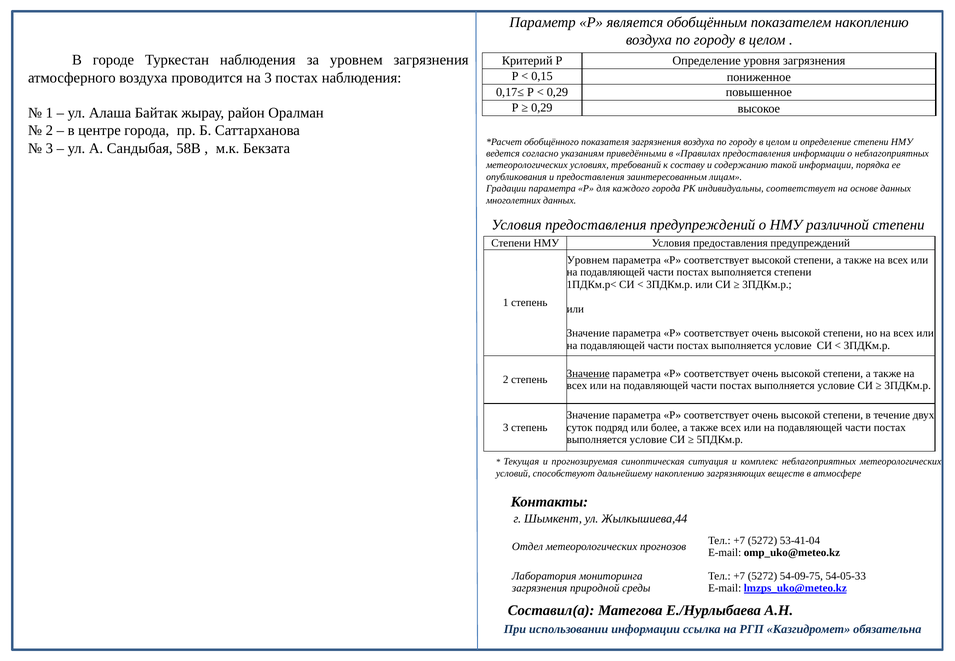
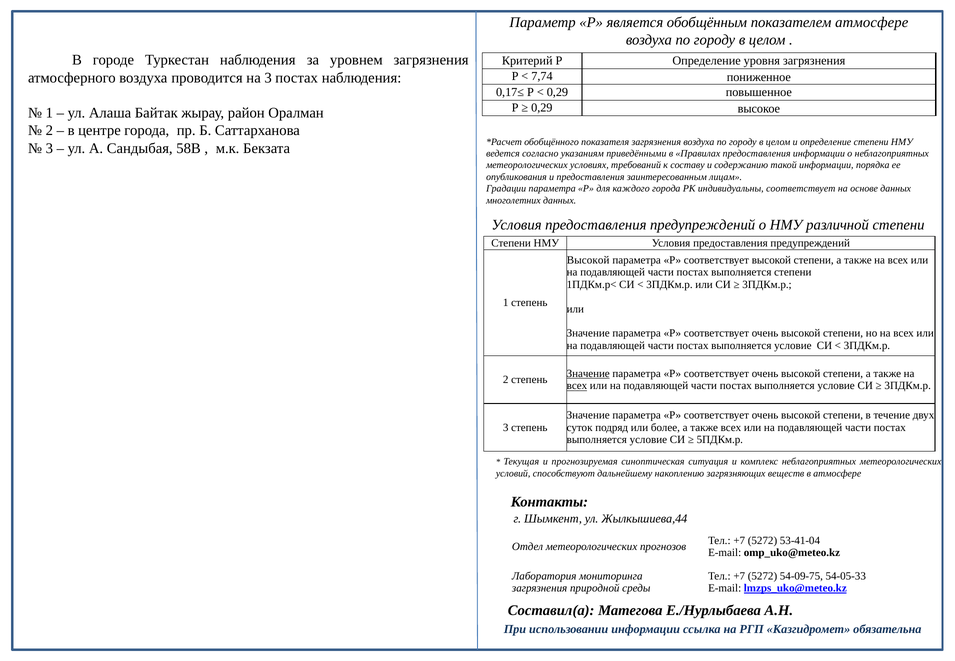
показателем накоплению: накоплению -> атмосфере
0,15: 0,15 -> 7,74
Уровнем at (588, 260): Уровнем -> Высокой
всех at (577, 386) underline: none -> present
